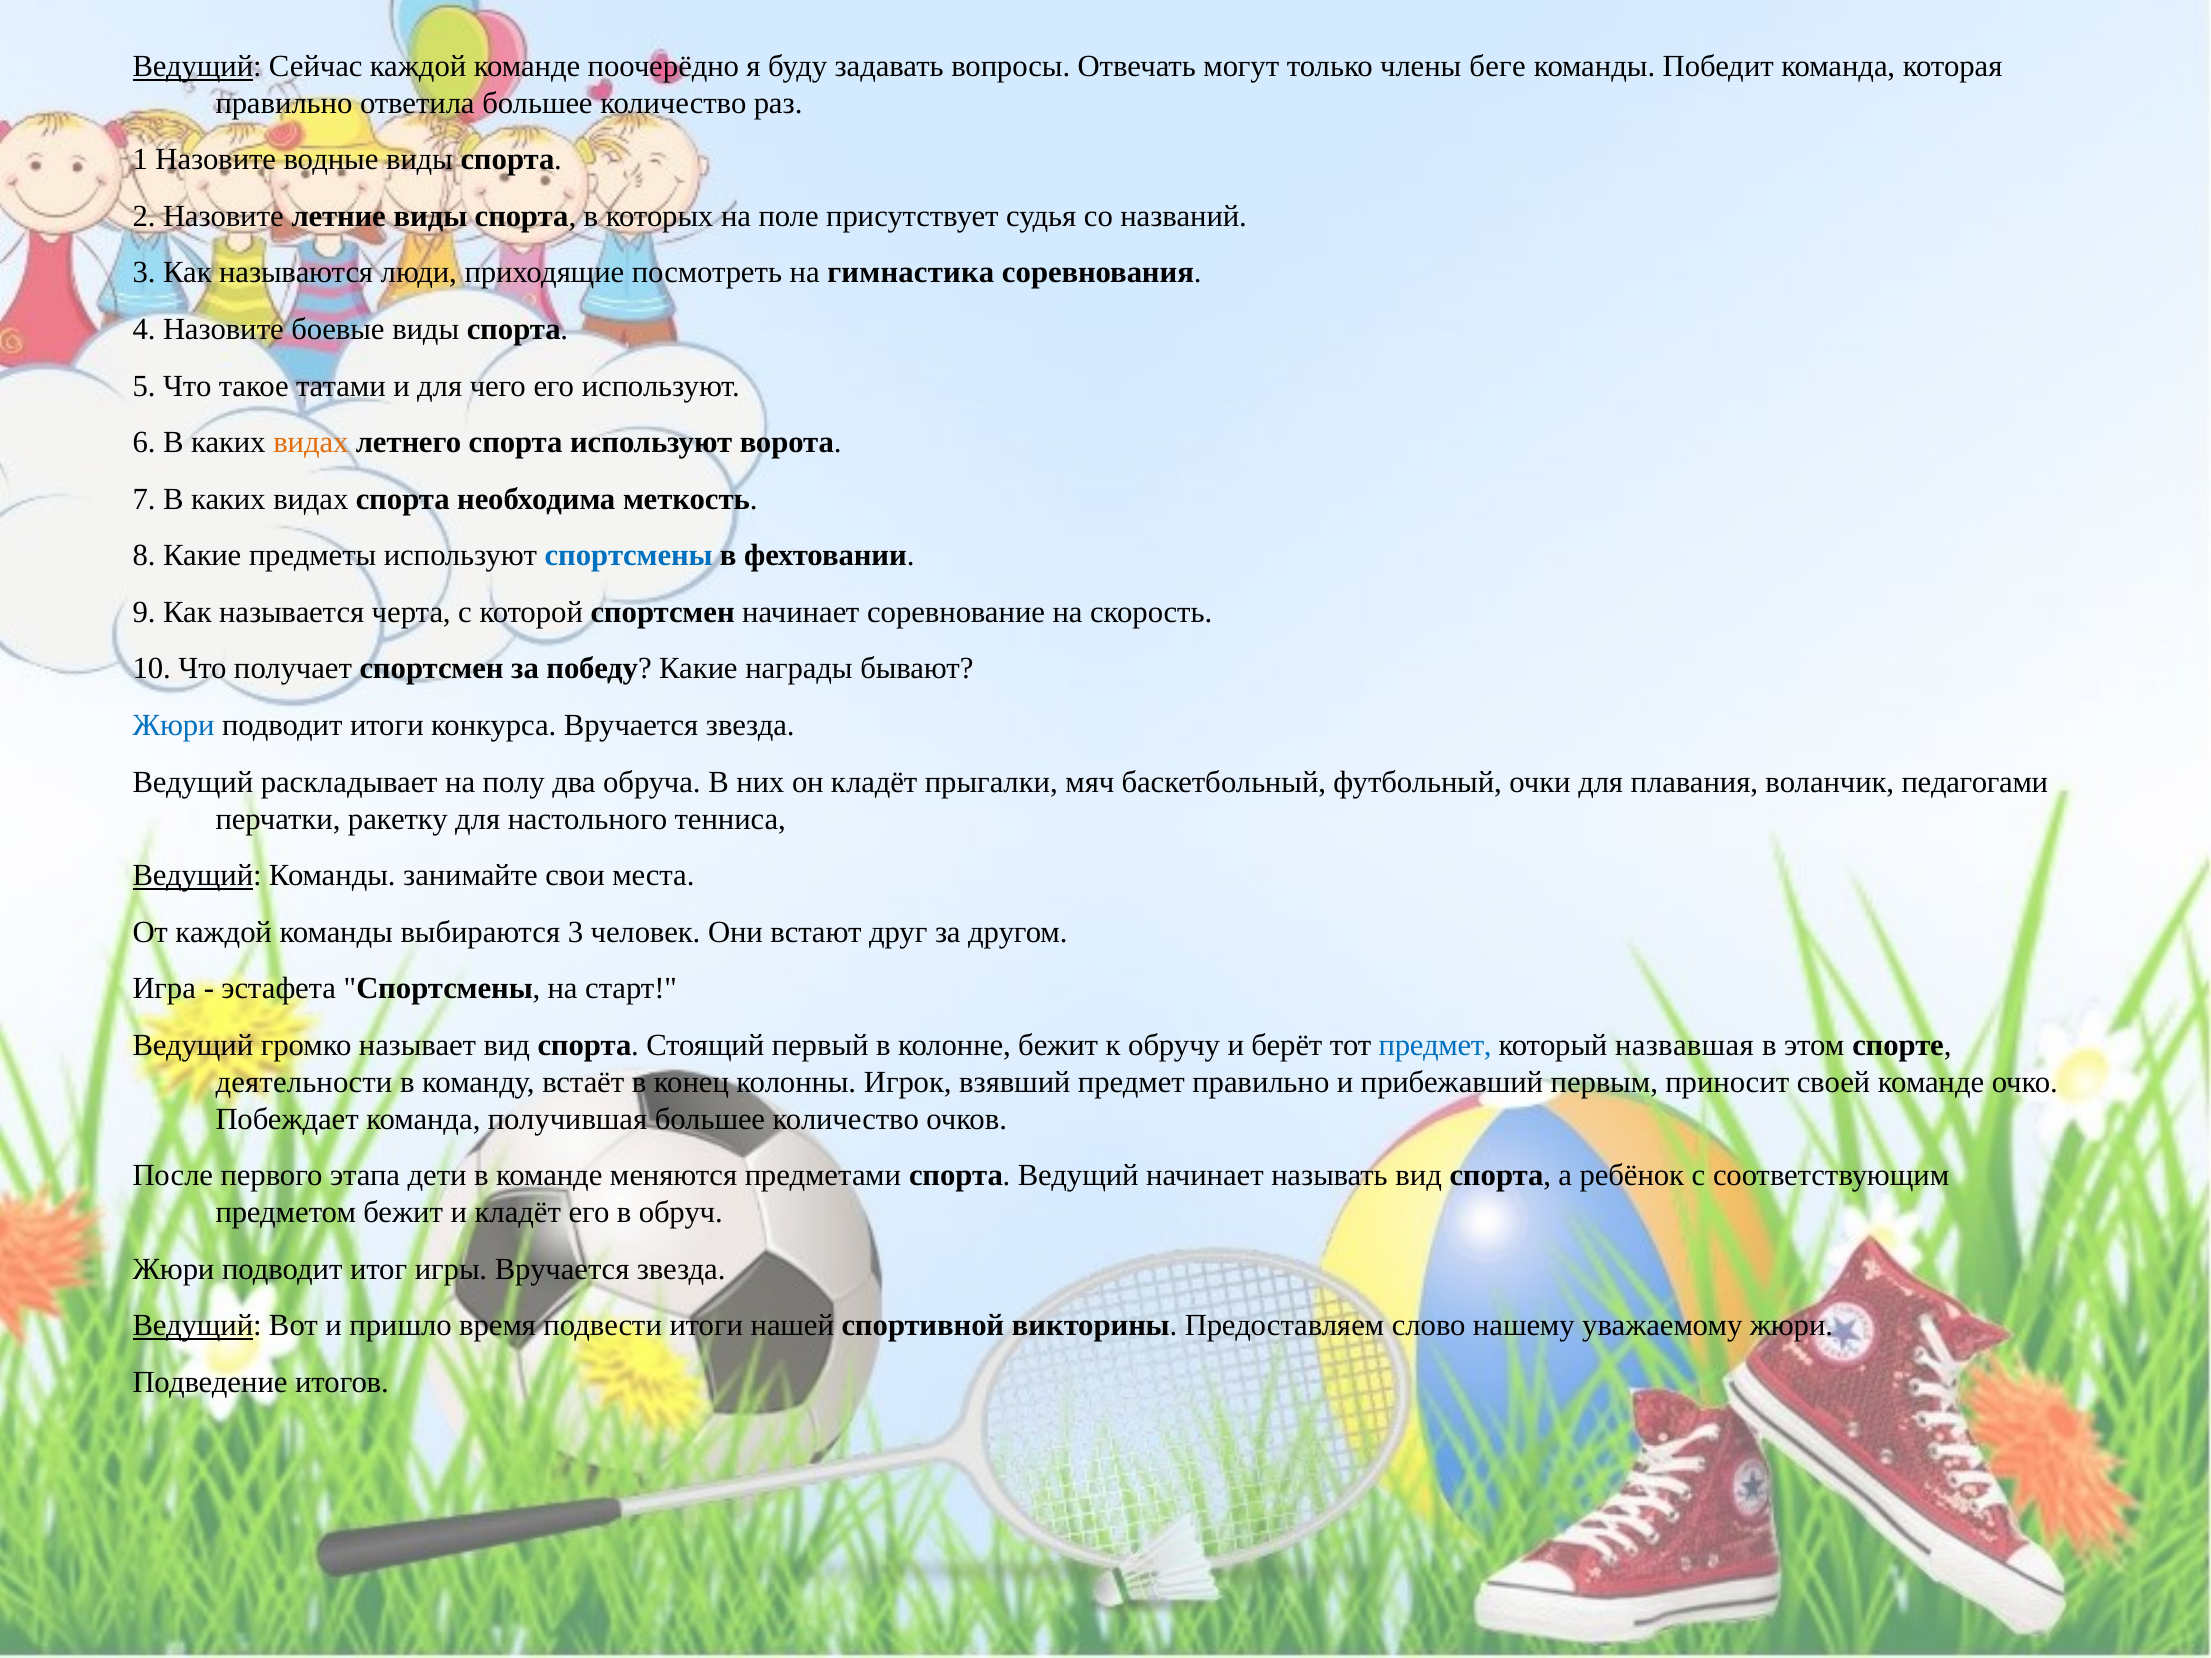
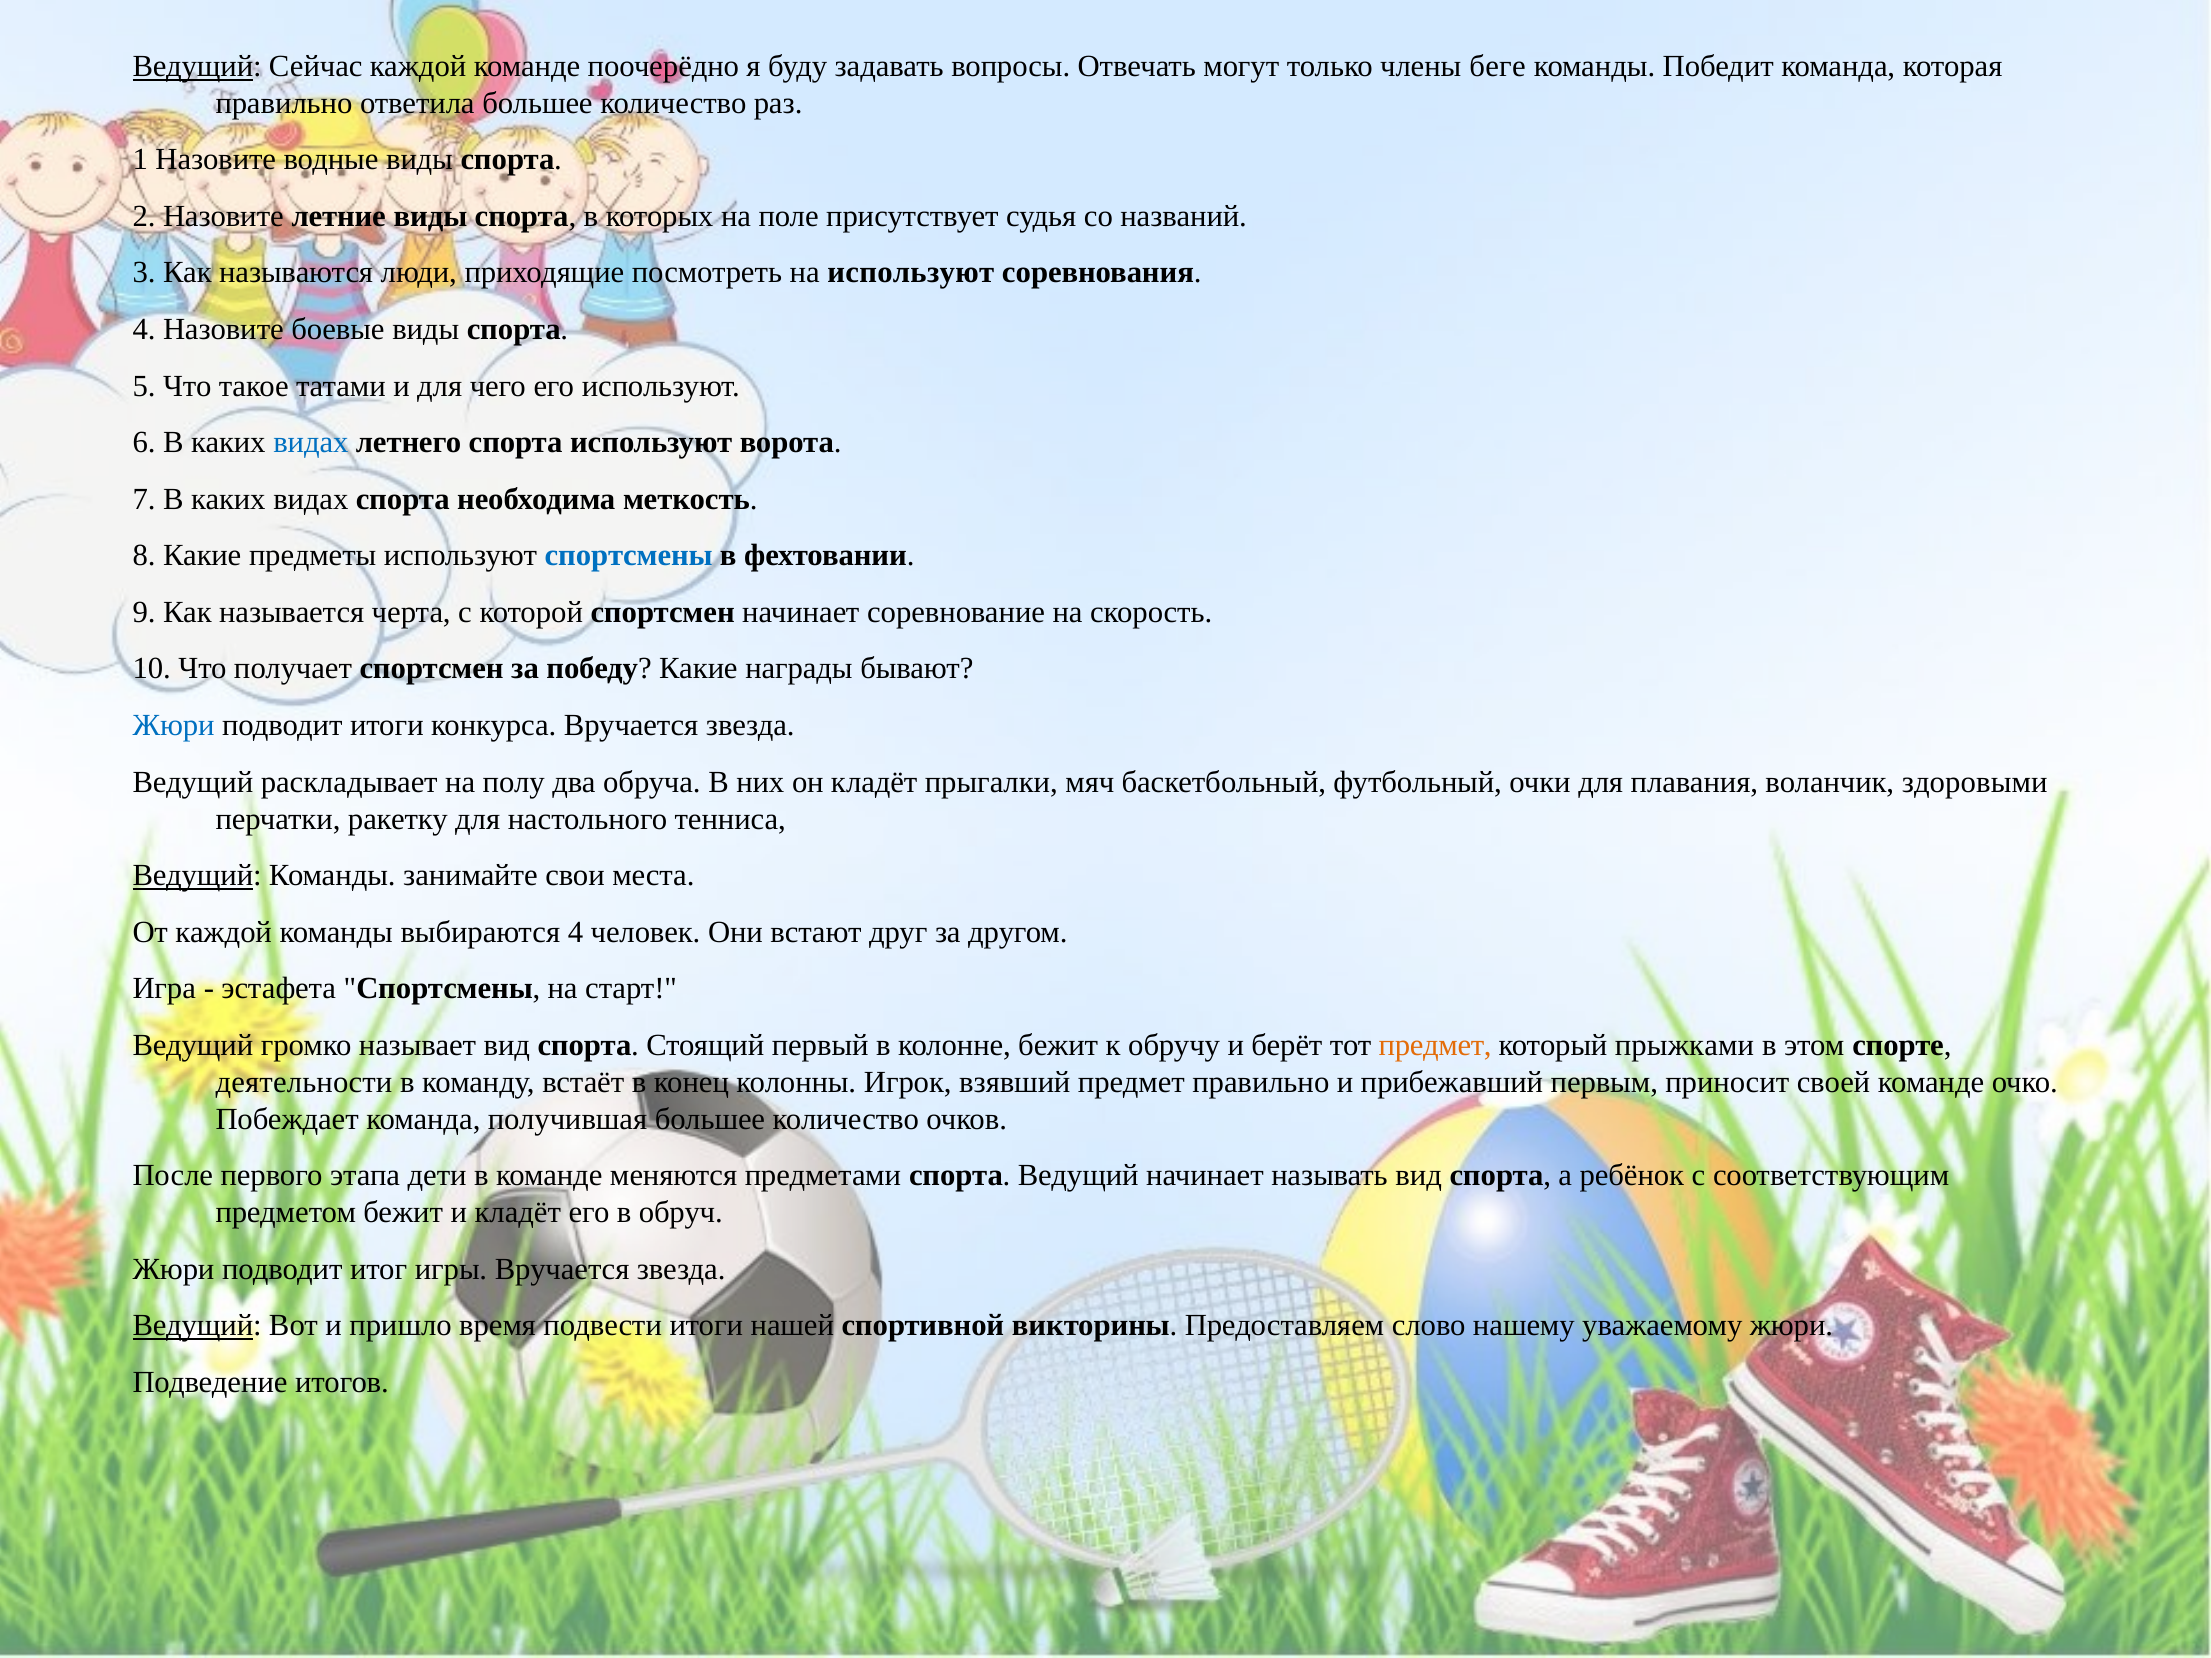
на гимнастика: гимнастика -> используют
видах at (311, 443) colour: orange -> blue
педагогами: педагогами -> здоровыми
выбираются 3: 3 -> 4
предмет at (1435, 1045) colour: blue -> orange
назвавшая: назвавшая -> прыжками
